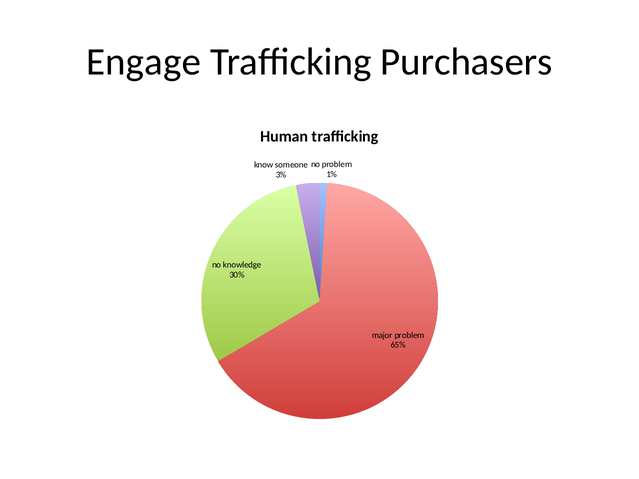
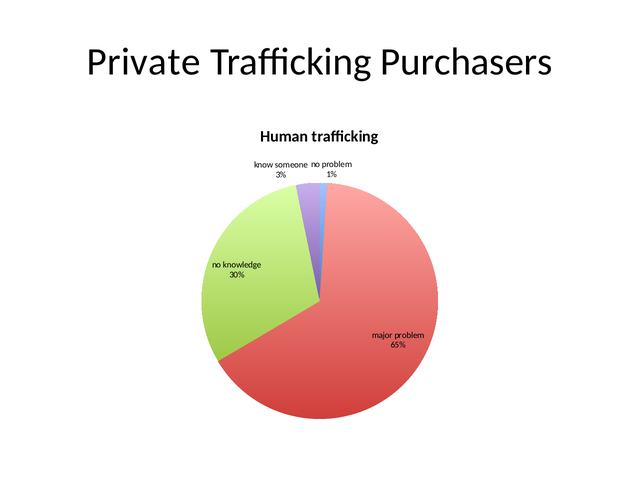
Engage: Engage -> Private
